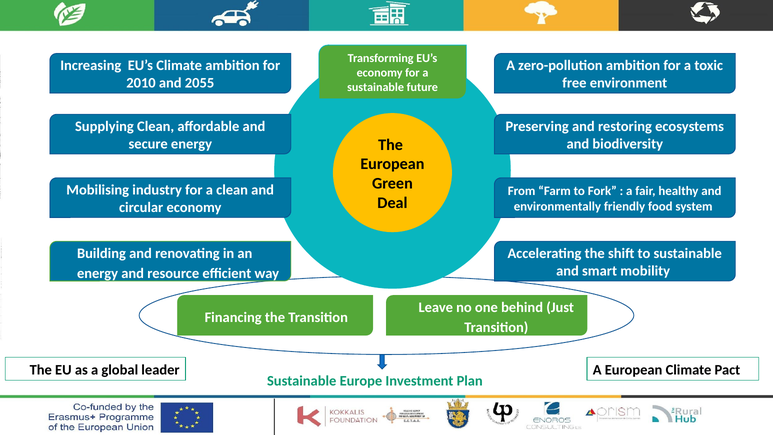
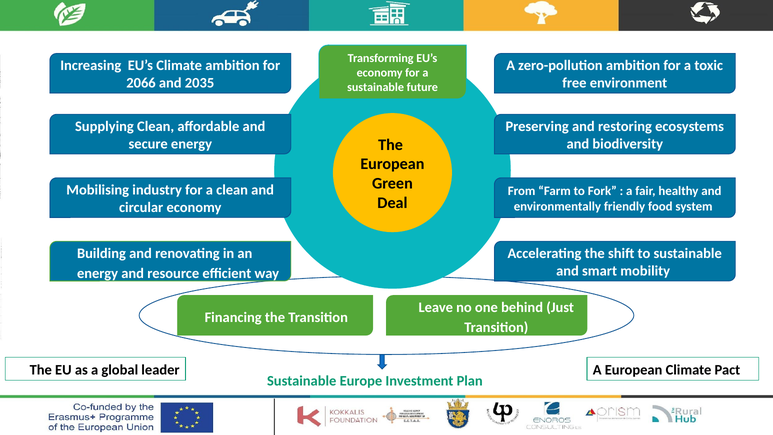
2010: 2010 -> 2066
2055: 2055 -> 2035
